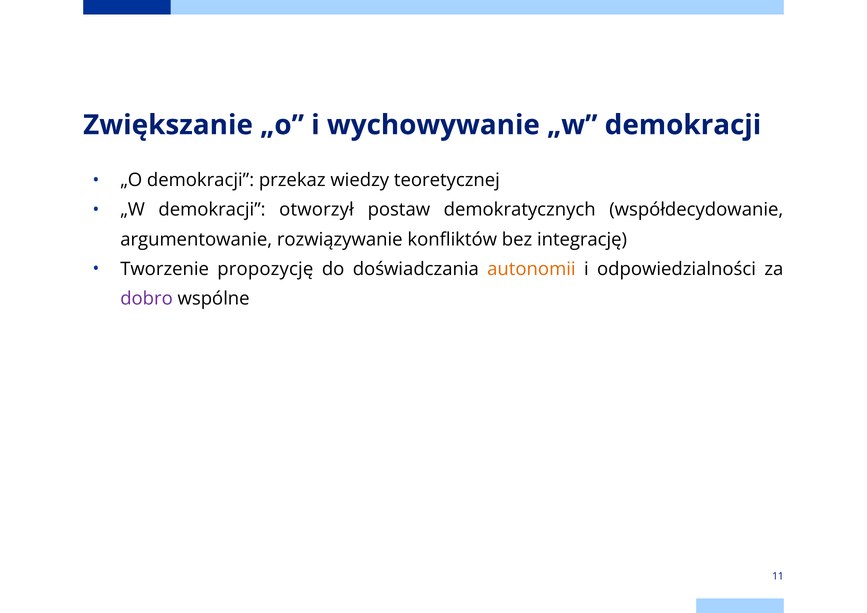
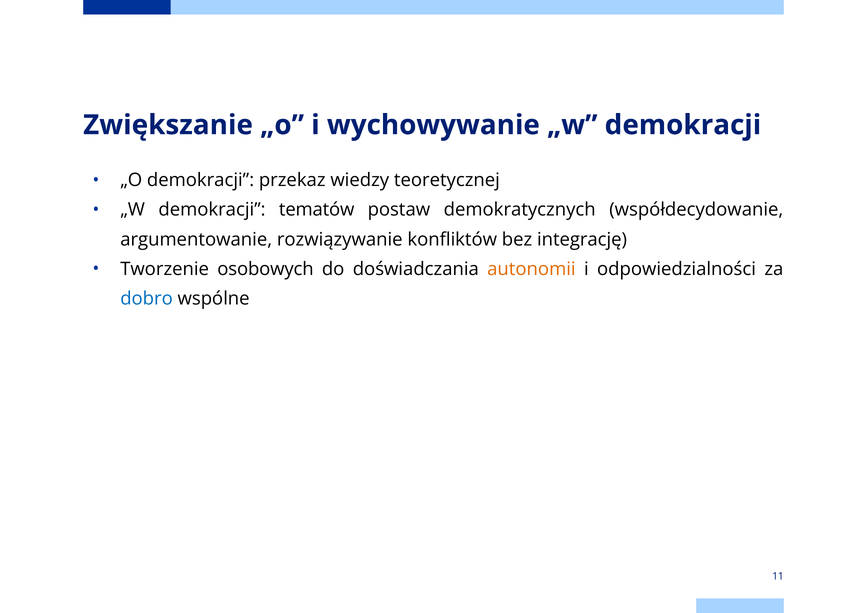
otworzył: otworzył -> tematów
propozycję: propozycję -> osobowych
dobro colour: purple -> blue
